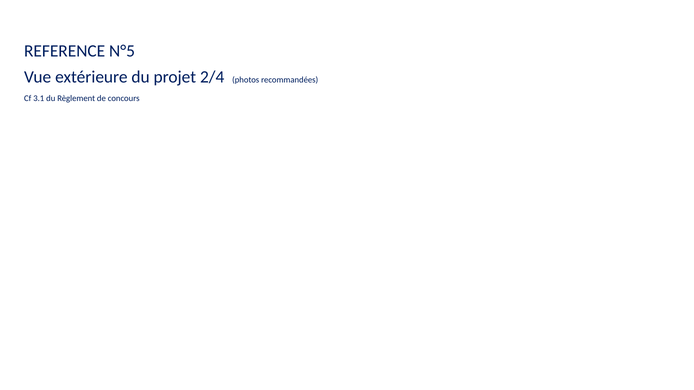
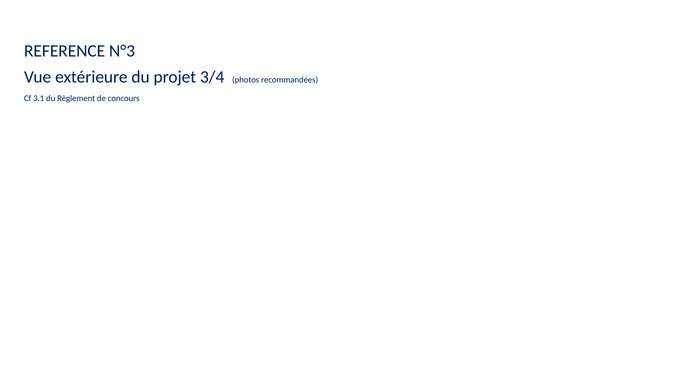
N°5: N°5 -> N°3
2/4: 2/4 -> 3/4
